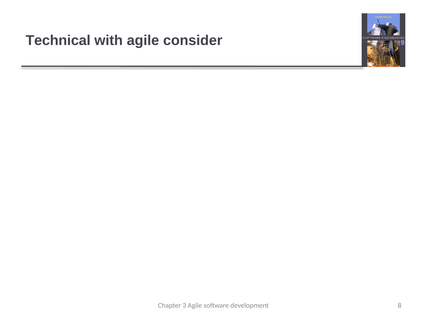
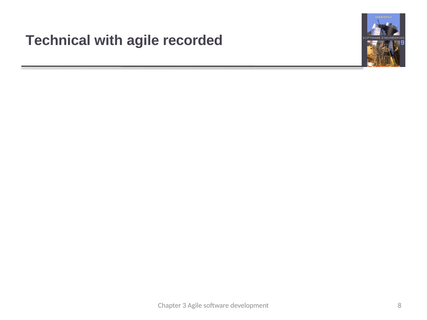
consider: consider -> recorded
